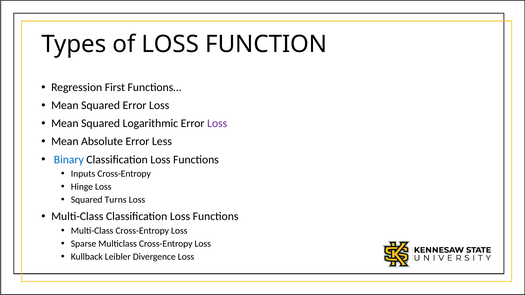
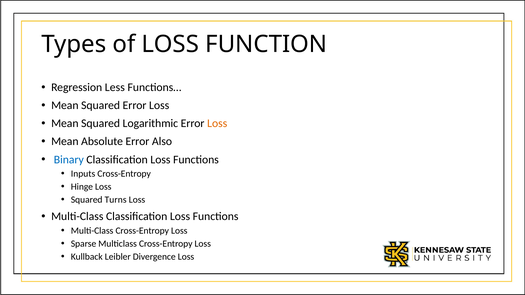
First: First -> Less
Loss at (217, 124) colour: purple -> orange
Less: Less -> Also
